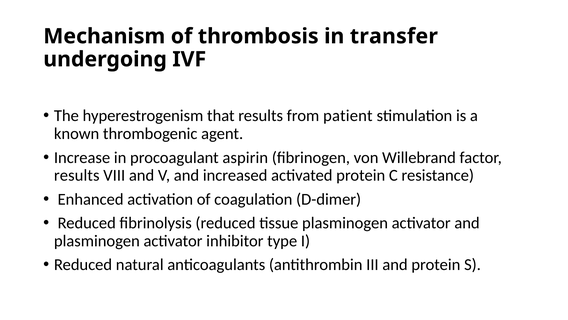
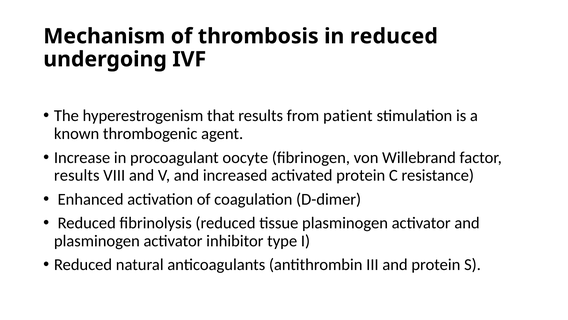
in transfer: transfer -> reduced
aspirin: aspirin -> oocyte
